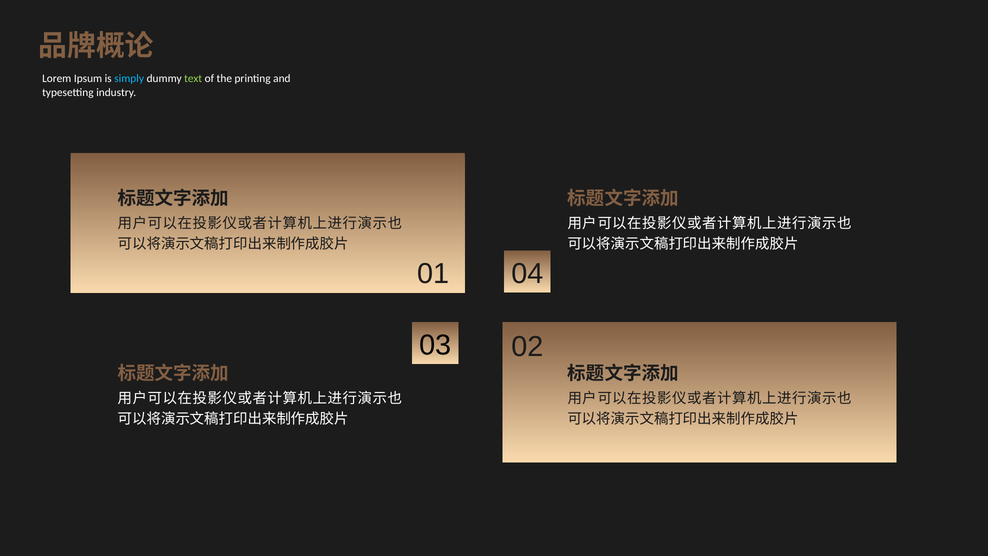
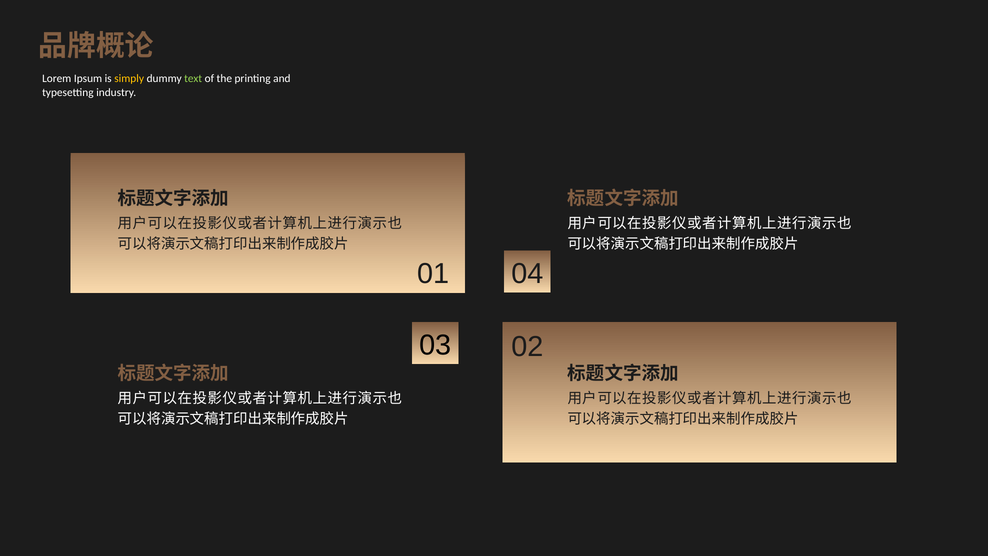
simply colour: light blue -> yellow
